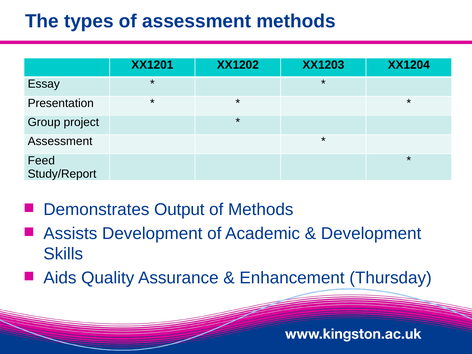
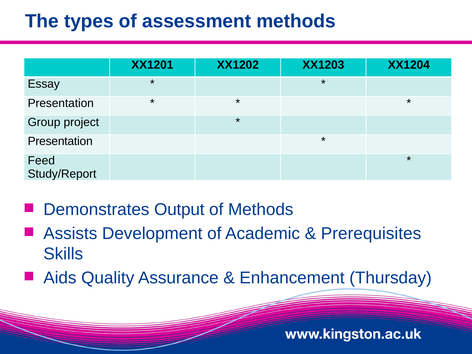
Assessment at (60, 141): Assessment -> Presentation
Development at (371, 233): Development -> Prerequisites
